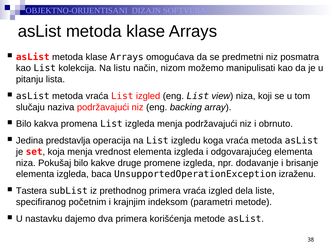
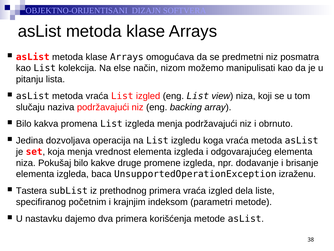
listu: listu -> else
predstavlja: predstavlja -> dozvoljava
